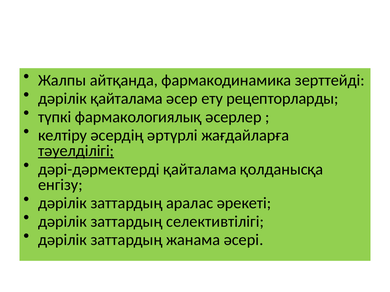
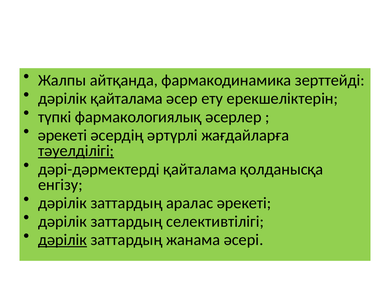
рецепторларды: рецепторларды -> ерекшеліктерін
келтіру at (63, 136): келтіру -> әрекеті
дәрілік at (62, 240) underline: none -> present
